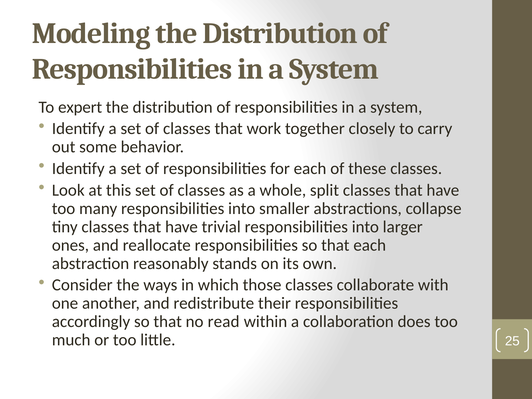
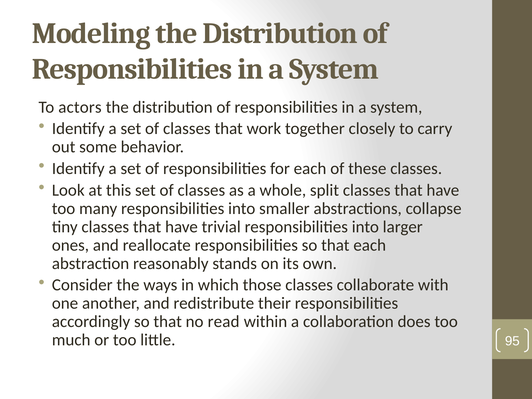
expert: expert -> actors
25: 25 -> 95
